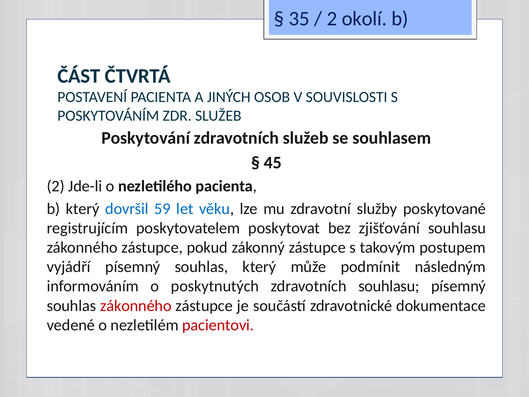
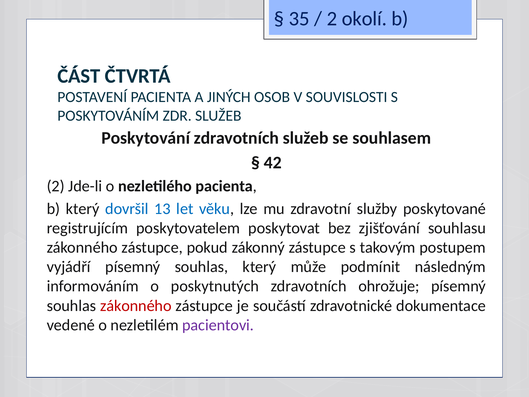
45: 45 -> 42
59: 59 -> 13
zdravotních souhlasu: souhlasu -> ohrožuje
pacientovi colour: red -> purple
